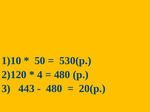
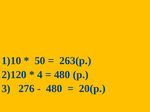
530(р: 530(р -> 263(р
443: 443 -> 276
